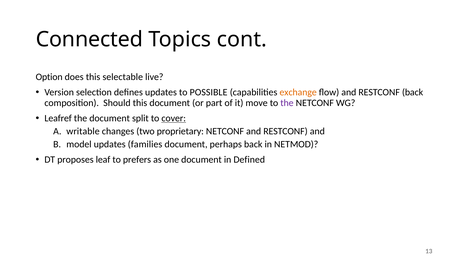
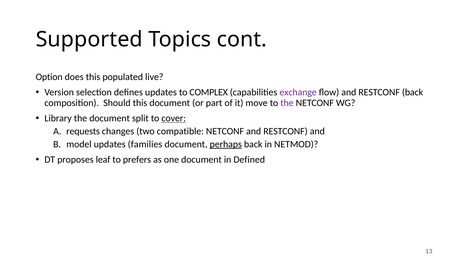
Connected: Connected -> Supported
selectable: selectable -> populated
POSSIBLE: POSSIBLE -> COMPLEX
exchange colour: orange -> purple
Leafref: Leafref -> Library
writable: writable -> requests
proprietary: proprietary -> compatible
perhaps underline: none -> present
